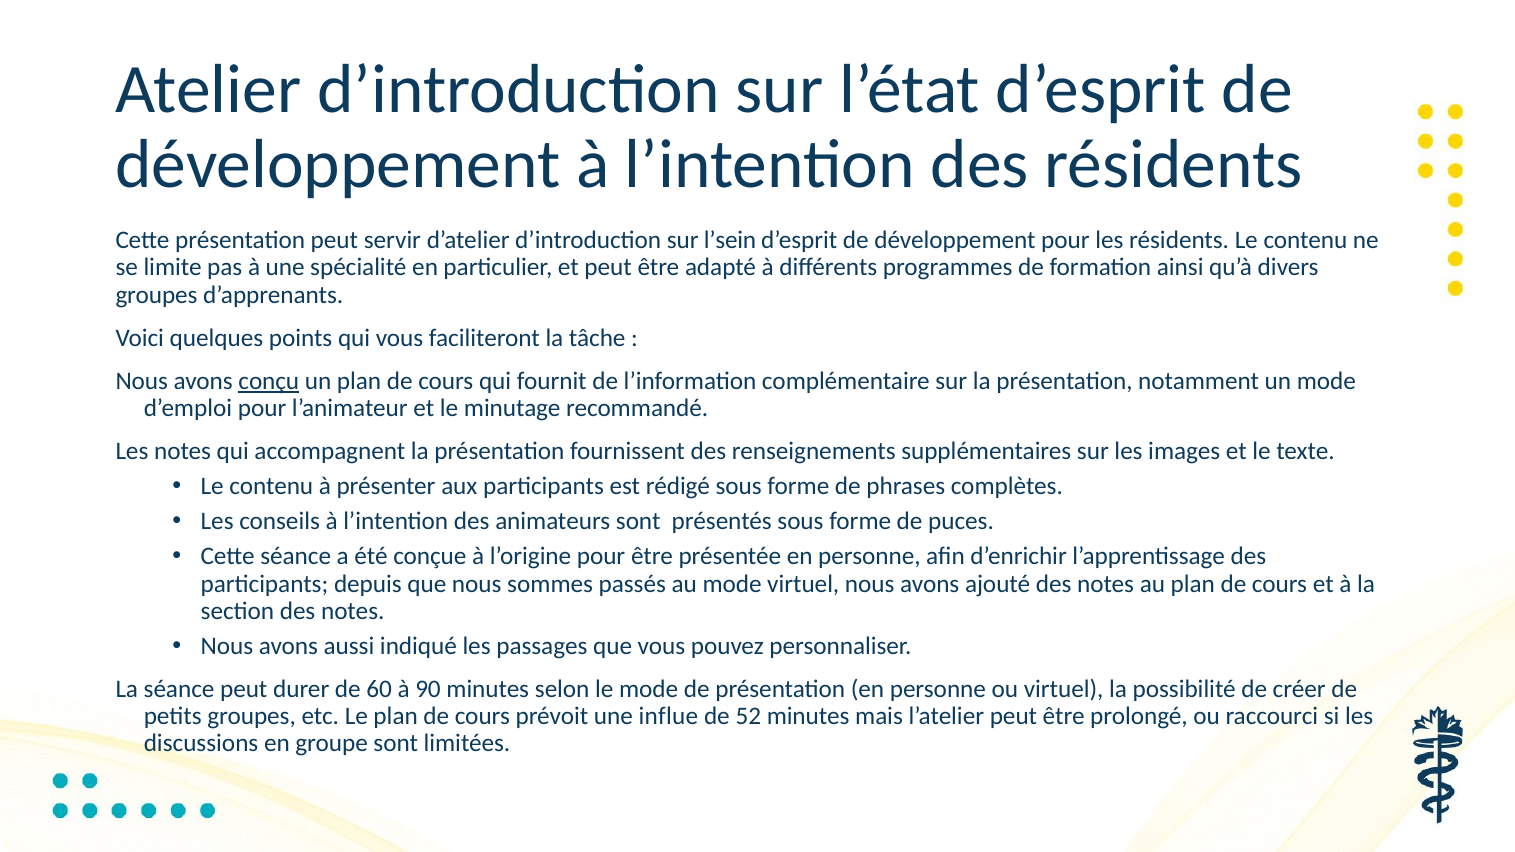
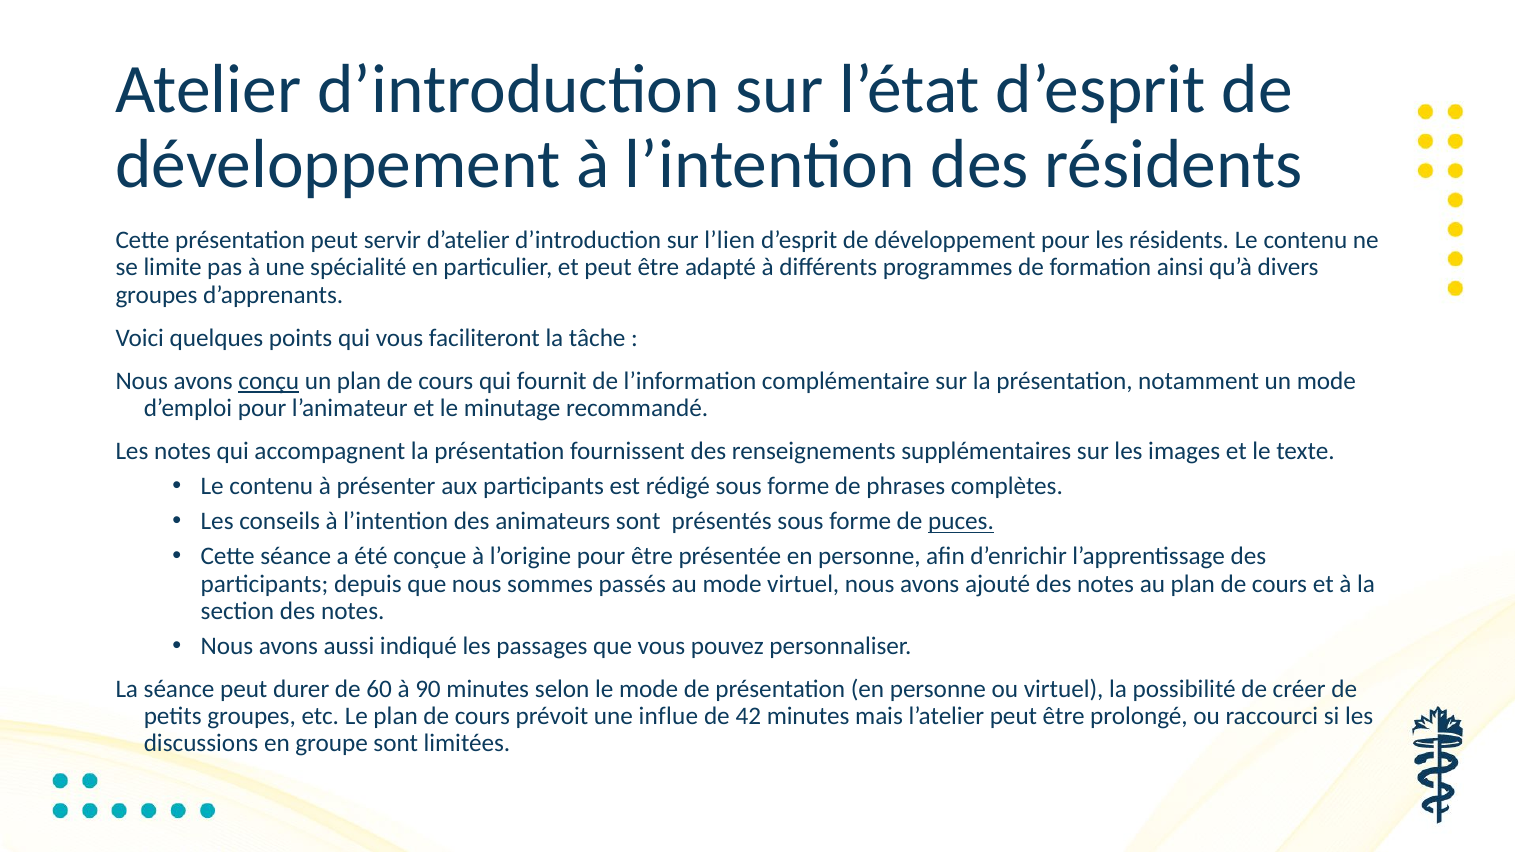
l’sein: l’sein -> l’lien
puces underline: none -> present
52: 52 -> 42
